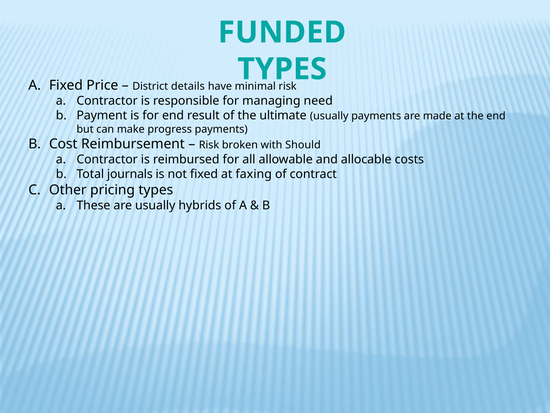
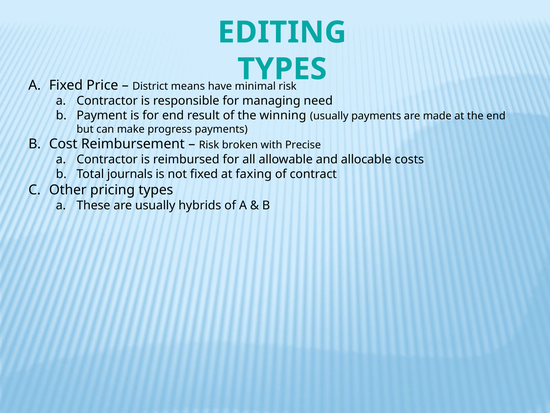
FUNDED: FUNDED -> EDITING
details: details -> means
ultimate: ultimate -> winning
Should: Should -> Precise
